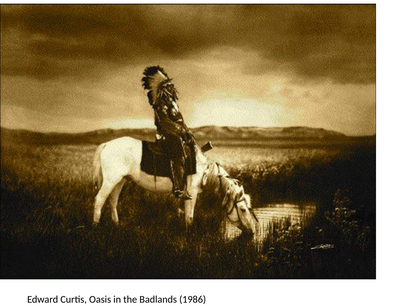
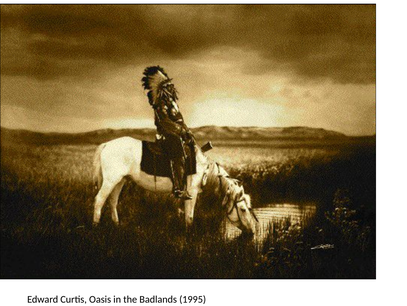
1986: 1986 -> 1995
